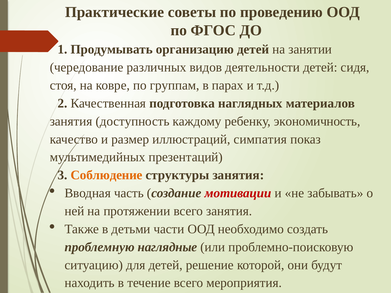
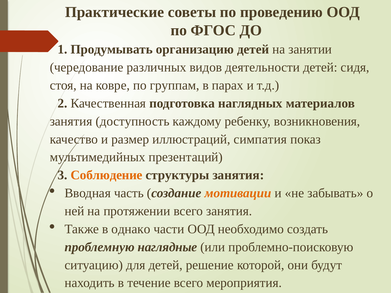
экономичность: экономичность -> возникновения
мотивации colour: red -> orange
детьми: детьми -> однако
